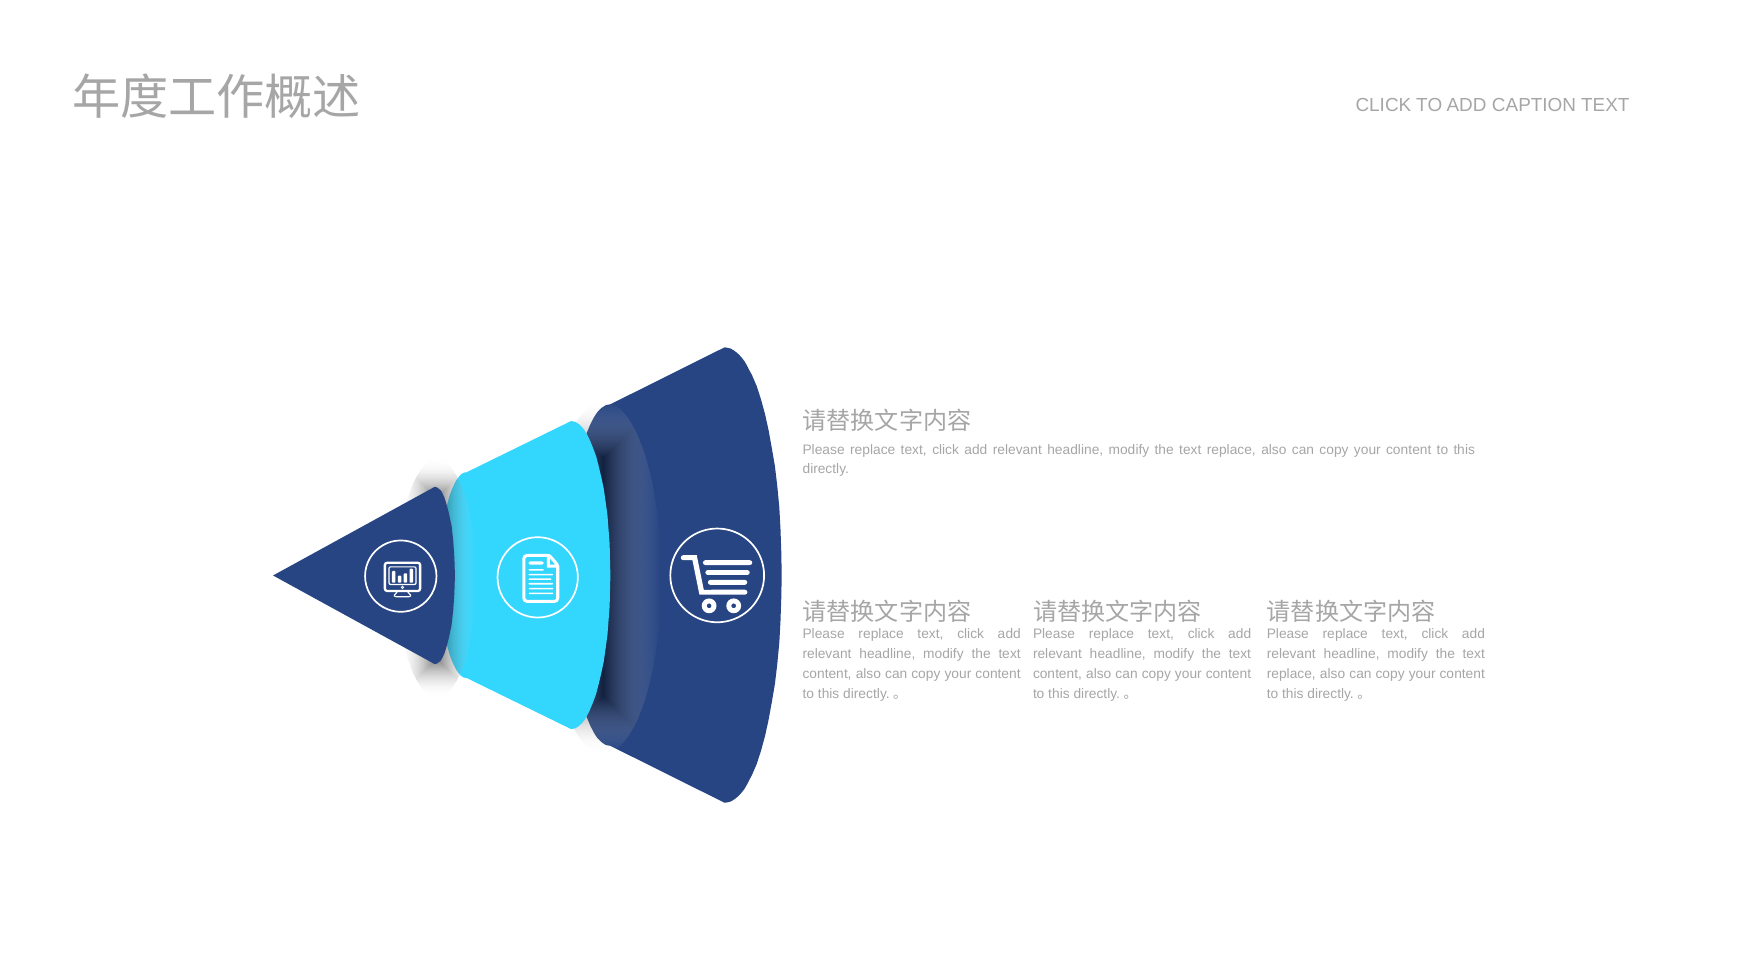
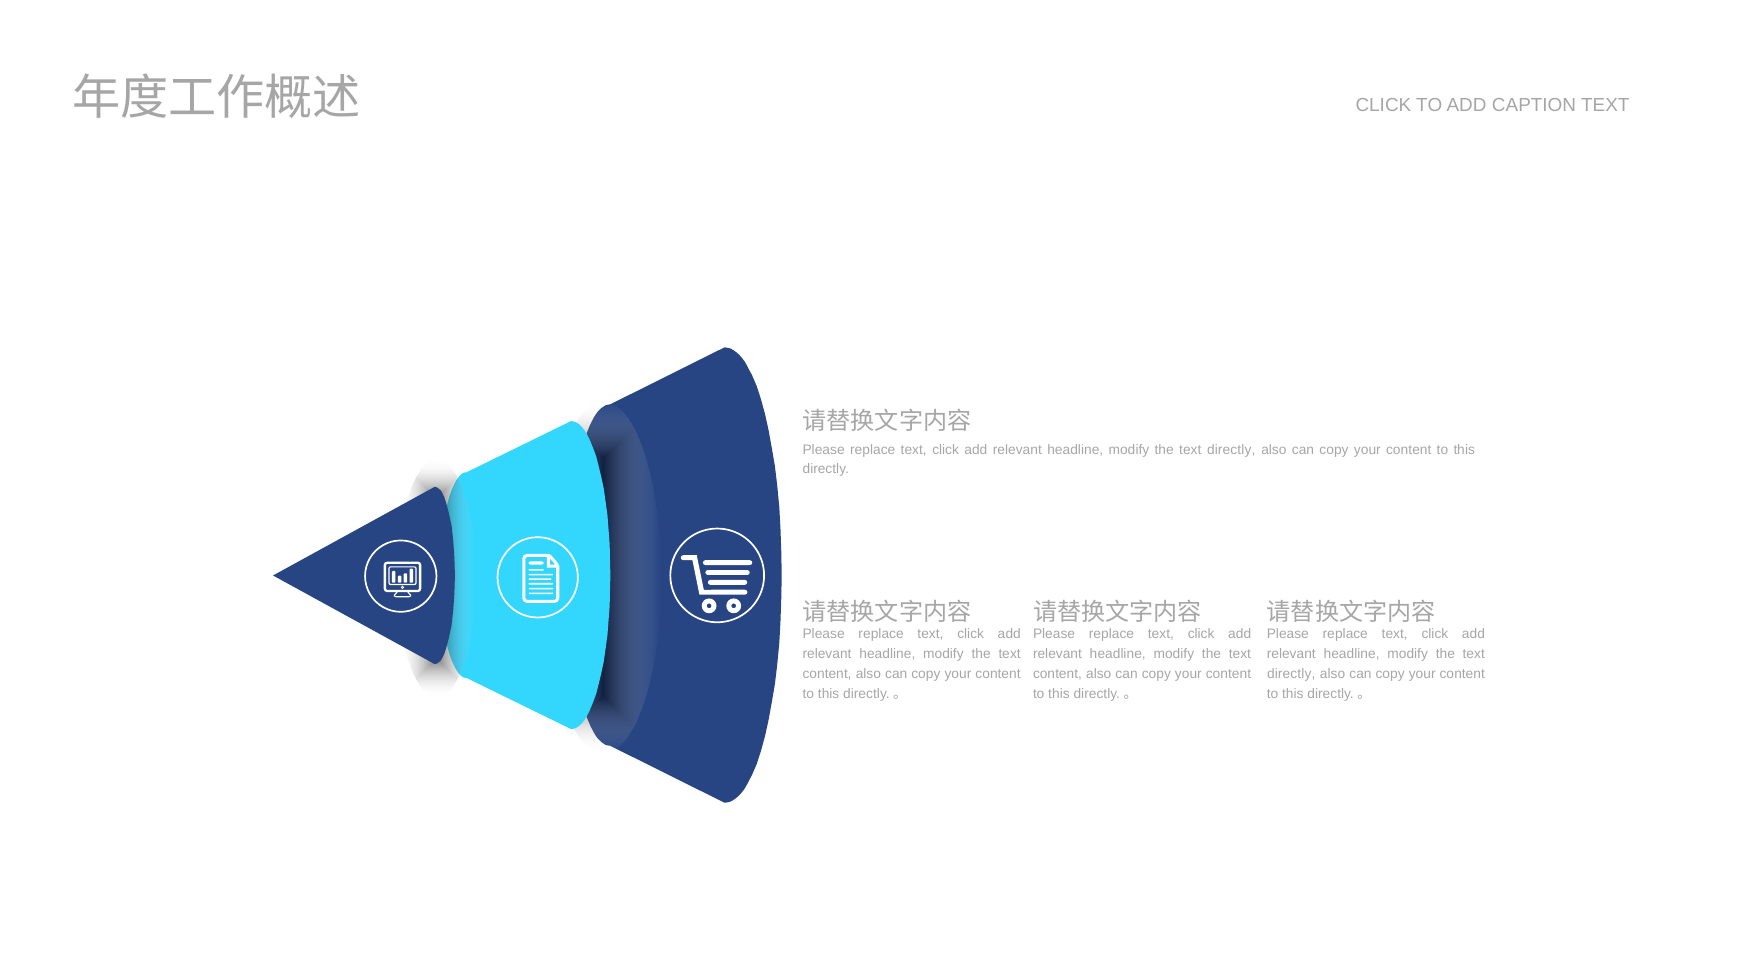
replace at (1231, 450): replace -> directly
replace at (1291, 674): replace -> directly
